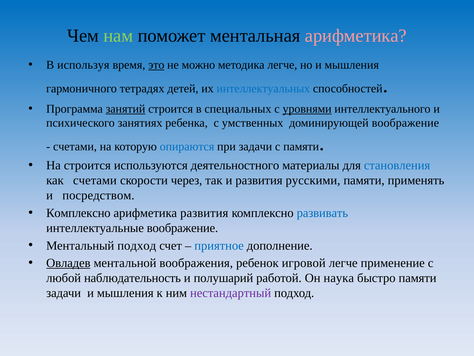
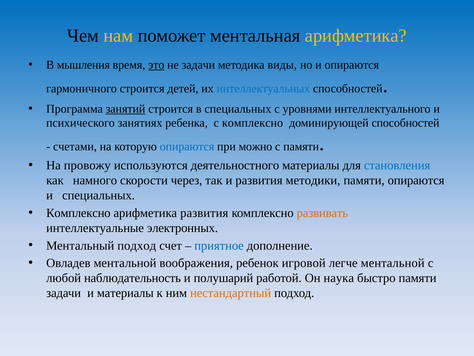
нам colour: light green -> yellow
арифметика at (356, 36) colour: pink -> yellow
используя: используя -> мышления
не можно: можно -> задачи
методика легче: легче -> виды
но и мышления: мышления -> опираются
гармоничного тетрадях: тетрадях -> строится
уровнями underline: present -> none
с умственных: умственных -> комплексно
доминирующей воображение: воображение -> способностей
при задачи: задачи -> можно
На строится: строится -> провожу
как счетами: счетами -> намного
русскими: русскими -> методики
памяти применять: применять -> опираются
и посредством: посредством -> специальных
развивать colour: blue -> orange
интеллектуальные воображение: воображение -> электронных
Овладев underline: present -> none
легче применение: применение -> ментальной
задачи и мышления: мышления -> материалы
нестандартный colour: purple -> orange
